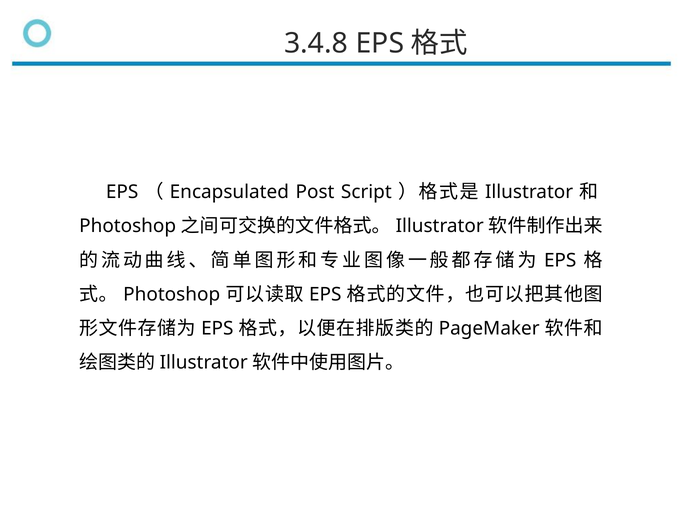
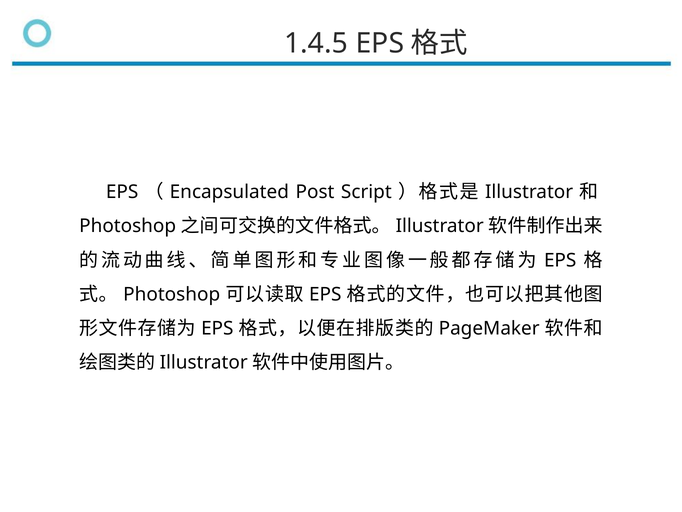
3.4.8: 3.4.8 -> 1.4.5
